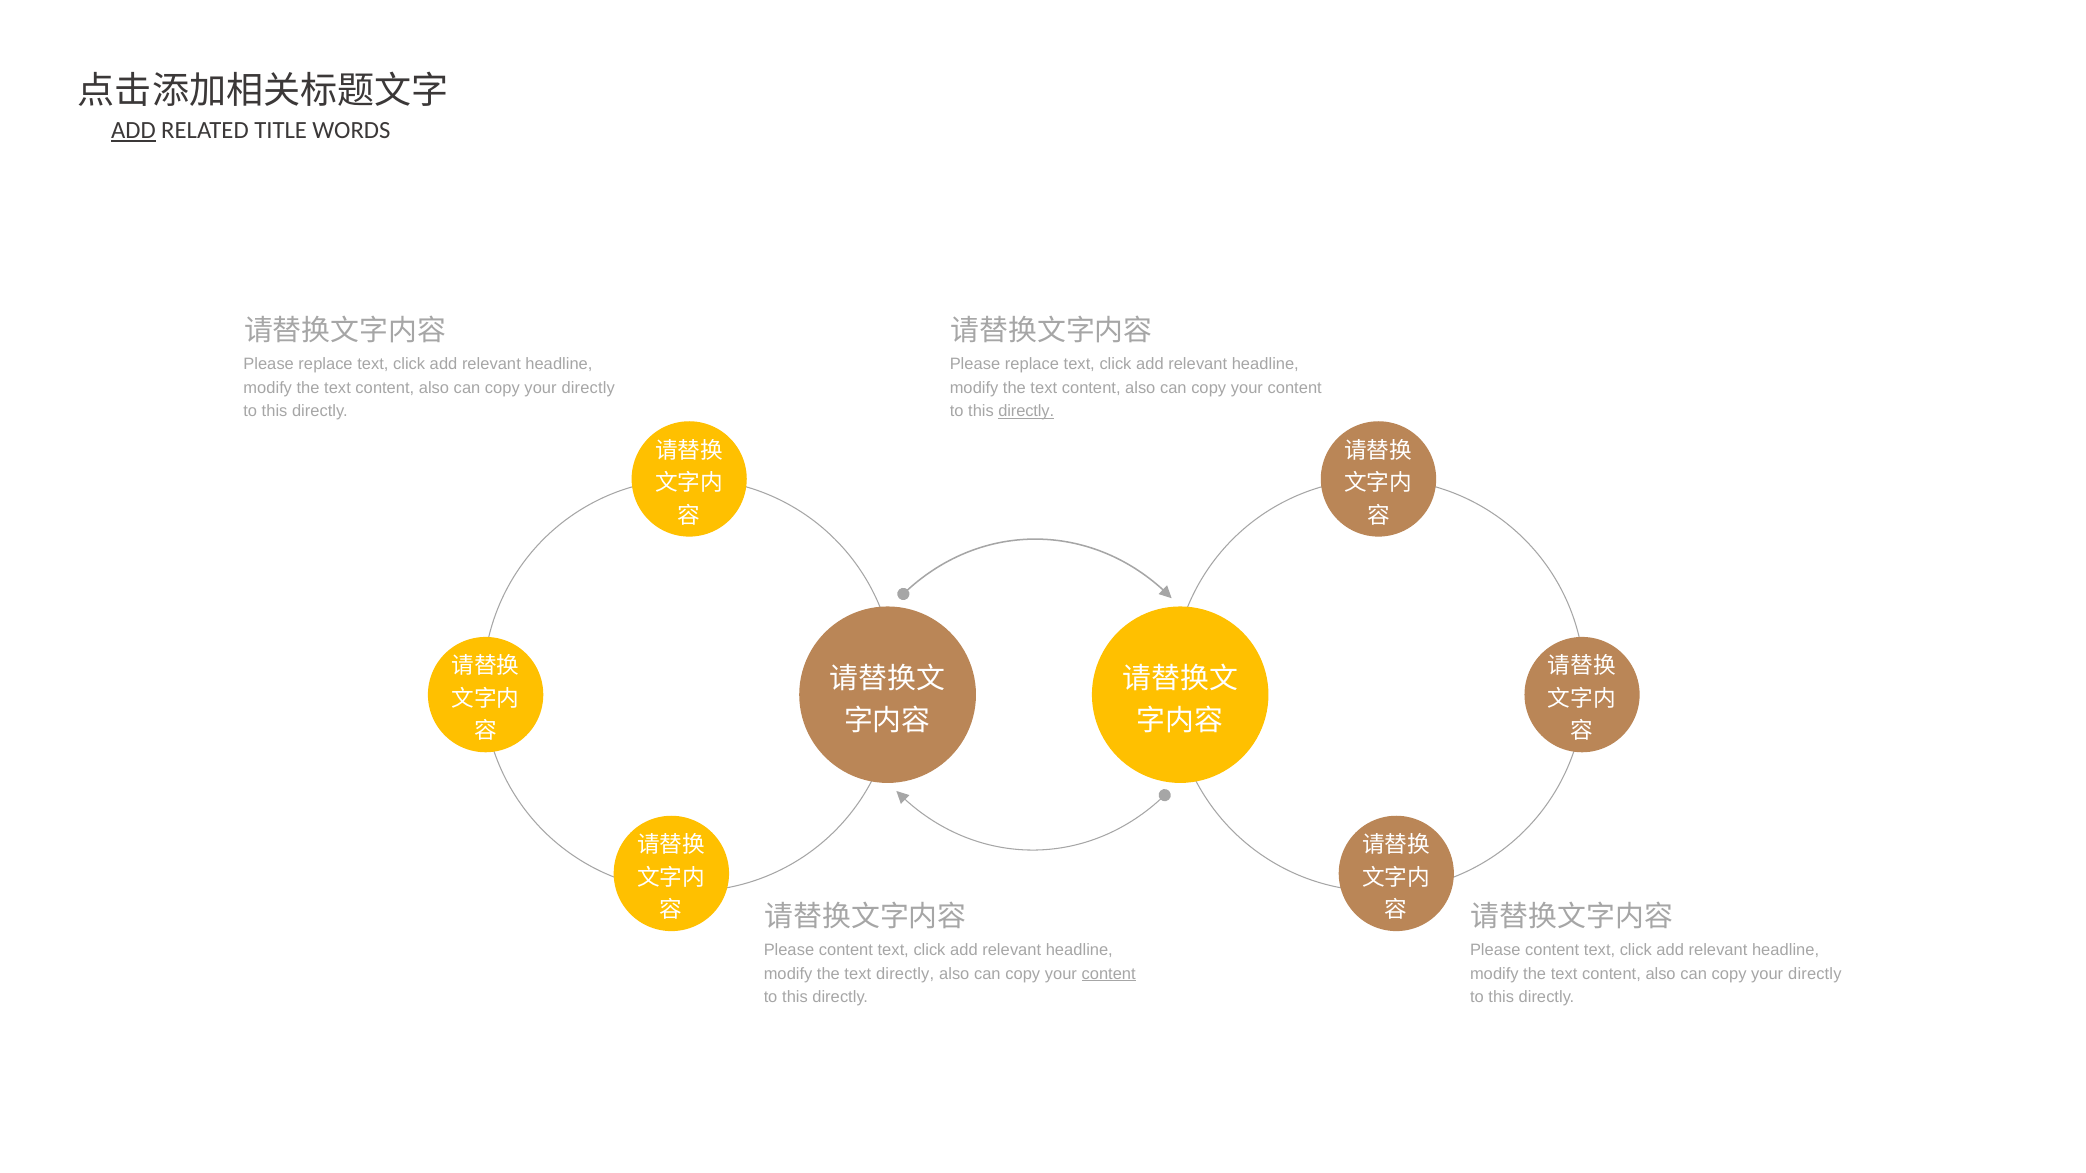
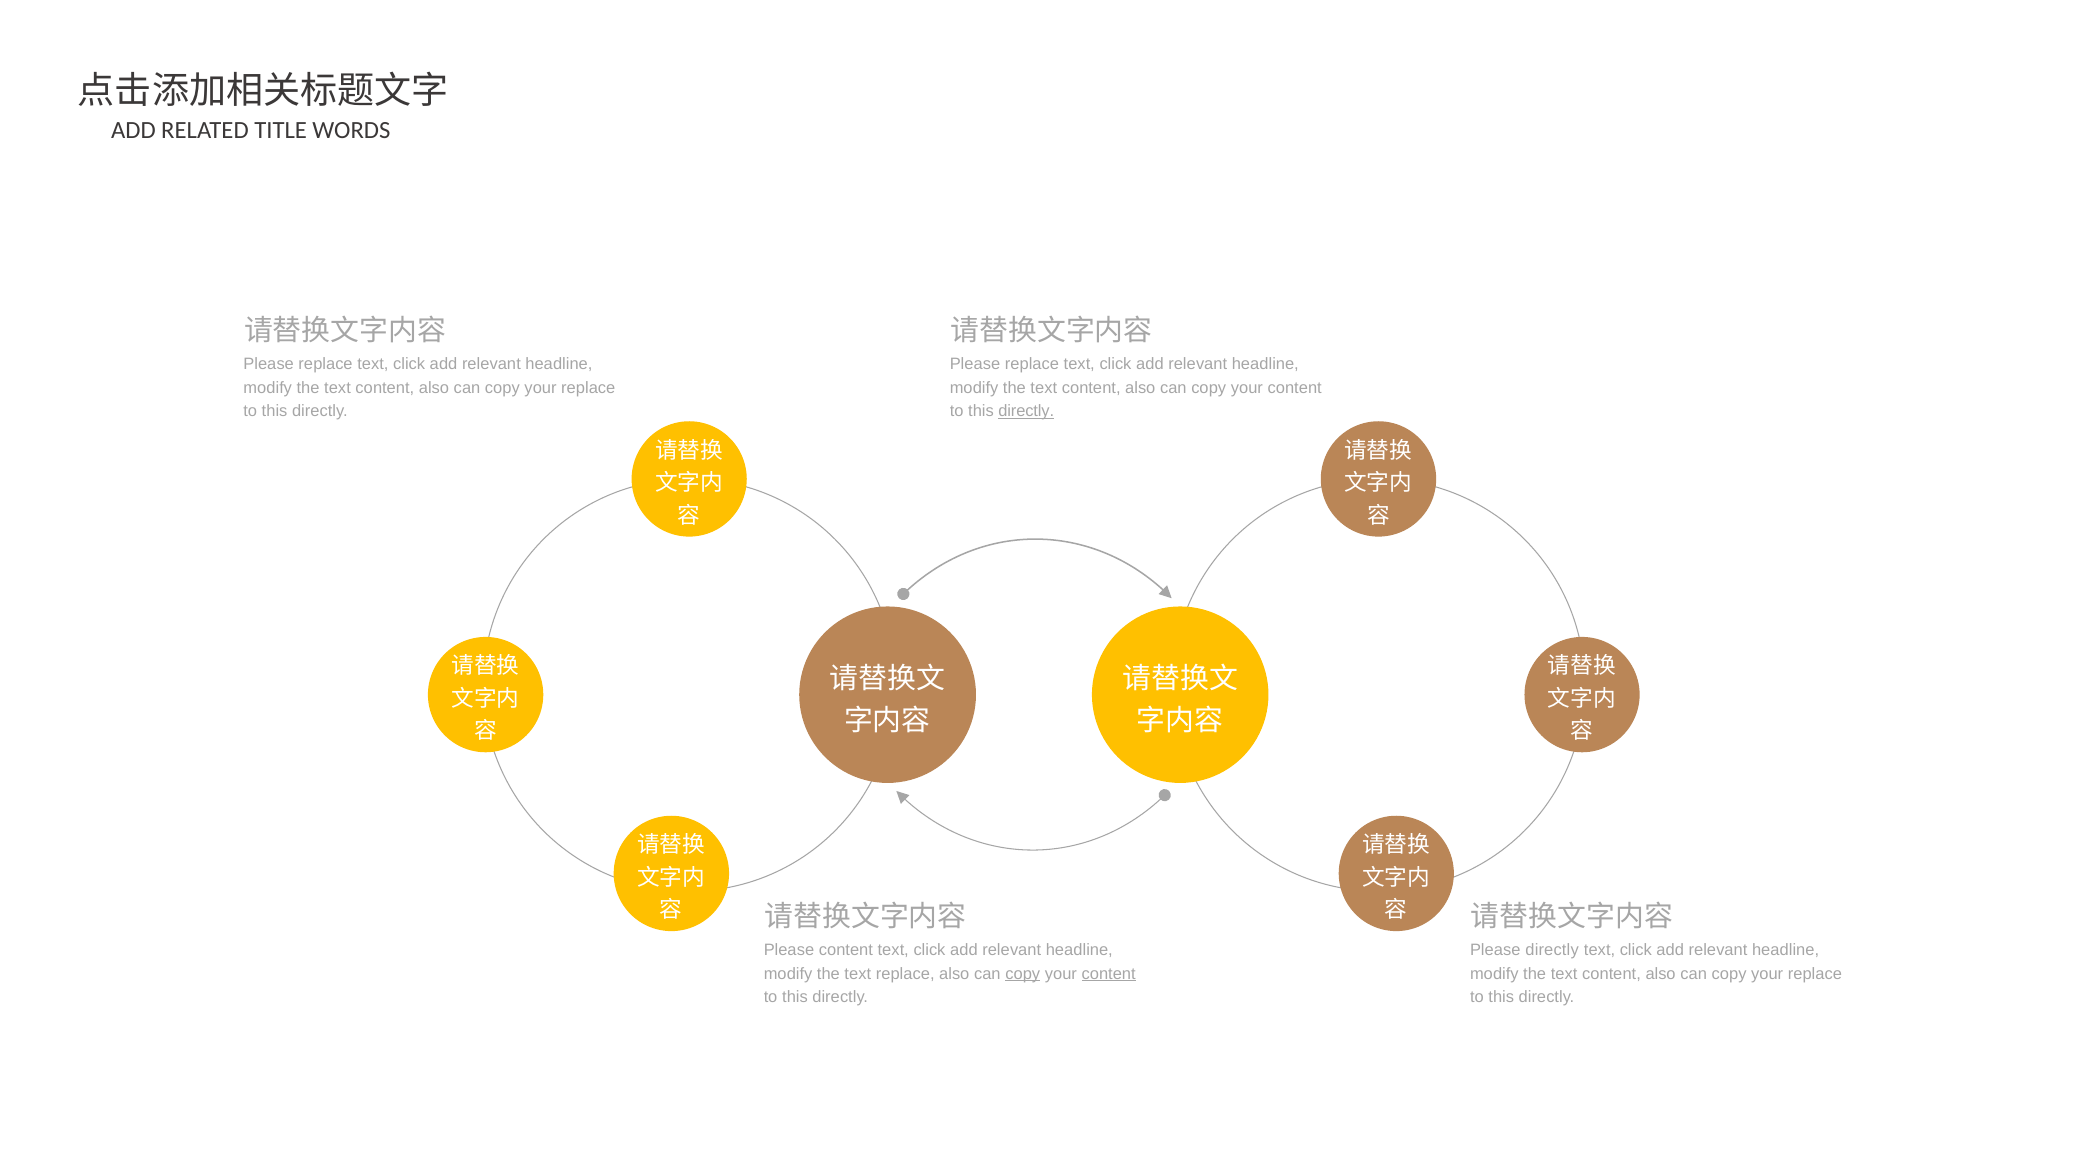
ADD at (133, 131) underline: present -> none
directly at (588, 388): directly -> replace
content at (1552, 950): content -> directly
text directly: directly -> replace
copy at (1023, 974) underline: none -> present
directly at (1815, 974): directly -> replace
